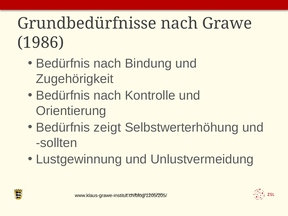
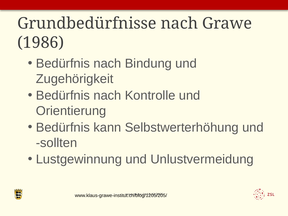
zeigt: zeigt -> kann
